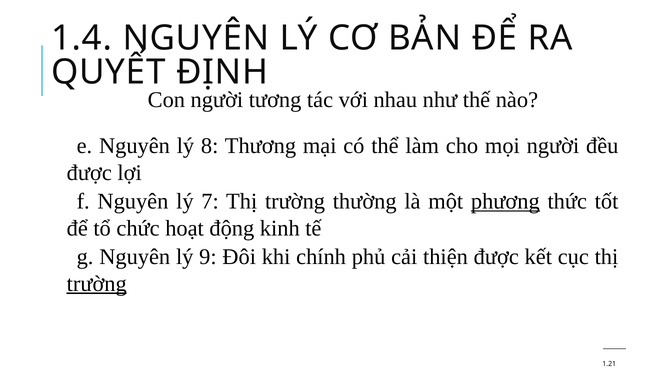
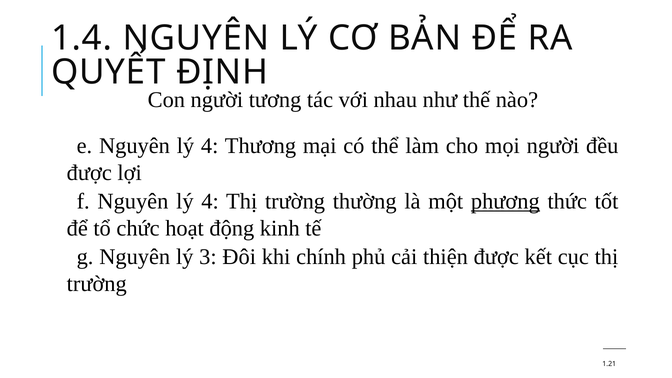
e Nguyên lý 8: 8 -> 4
f Nguyên lý 7: 7 -> 4
9: 9 -> 3
trường at (97, 284) underline: present -> none
